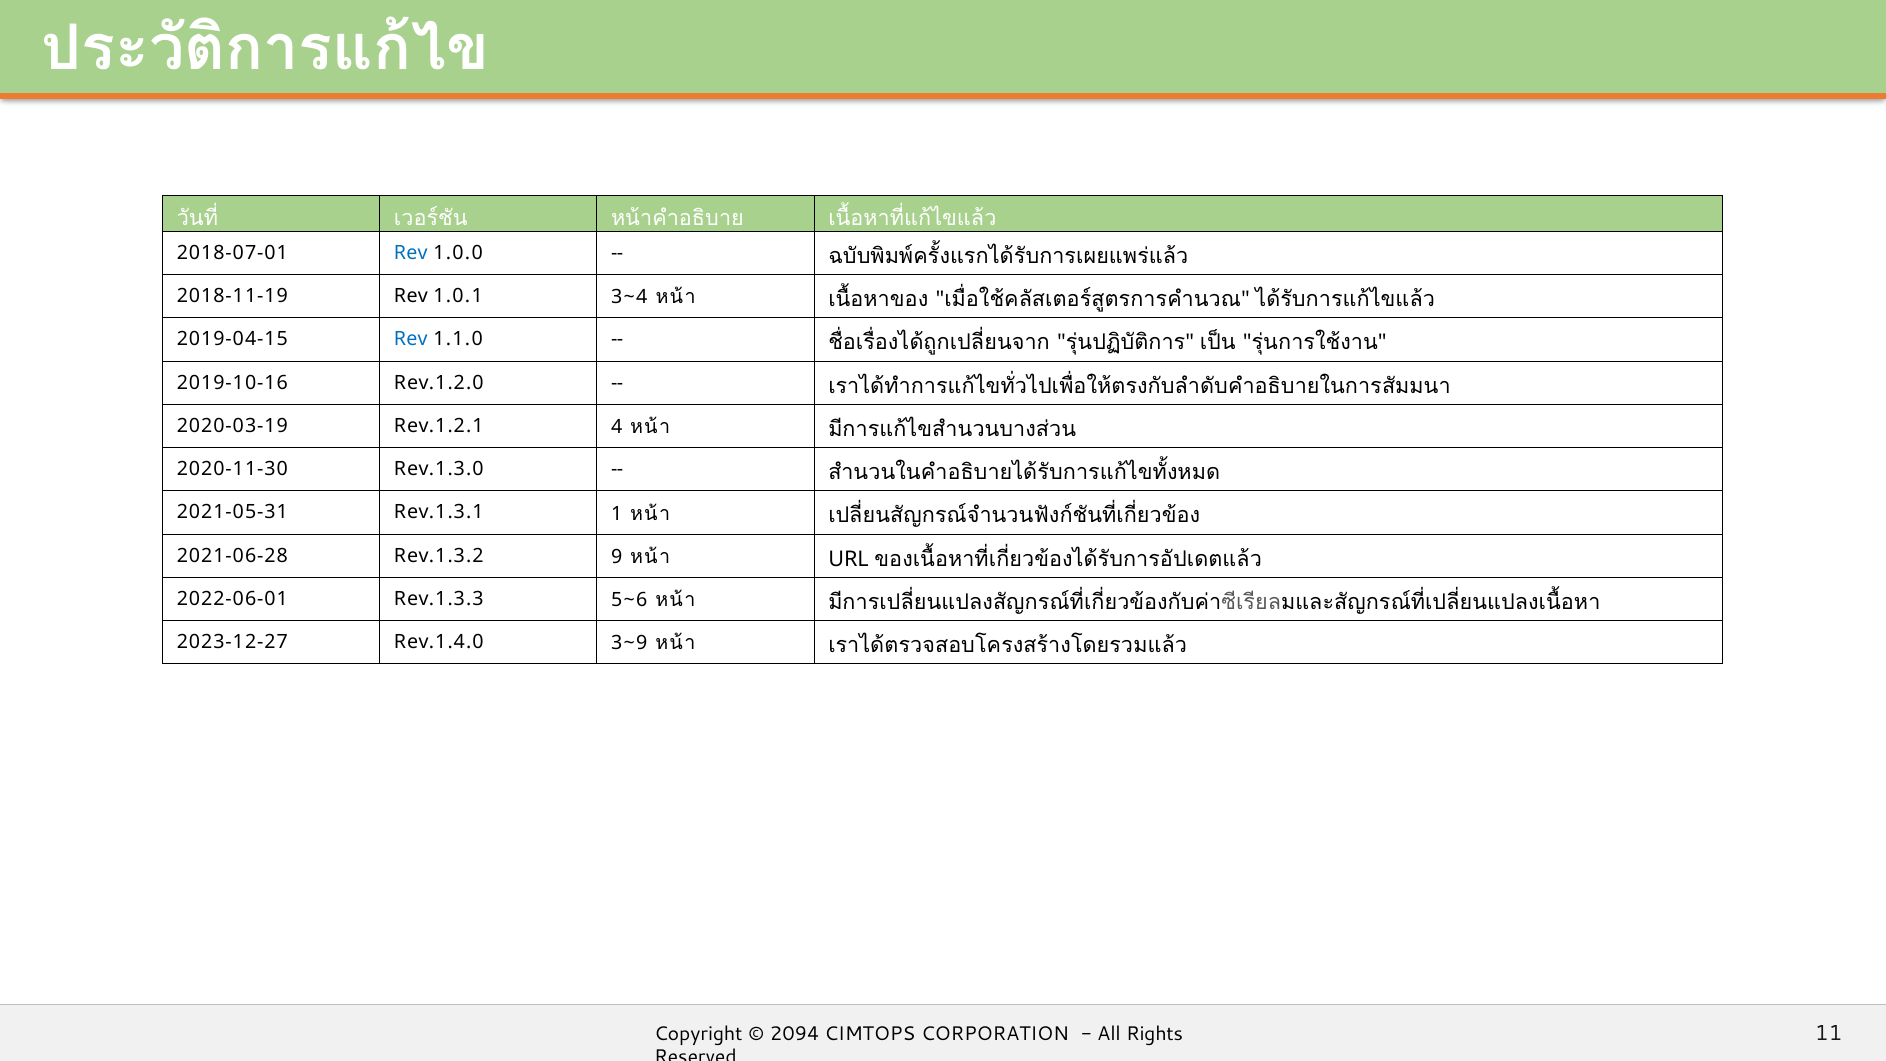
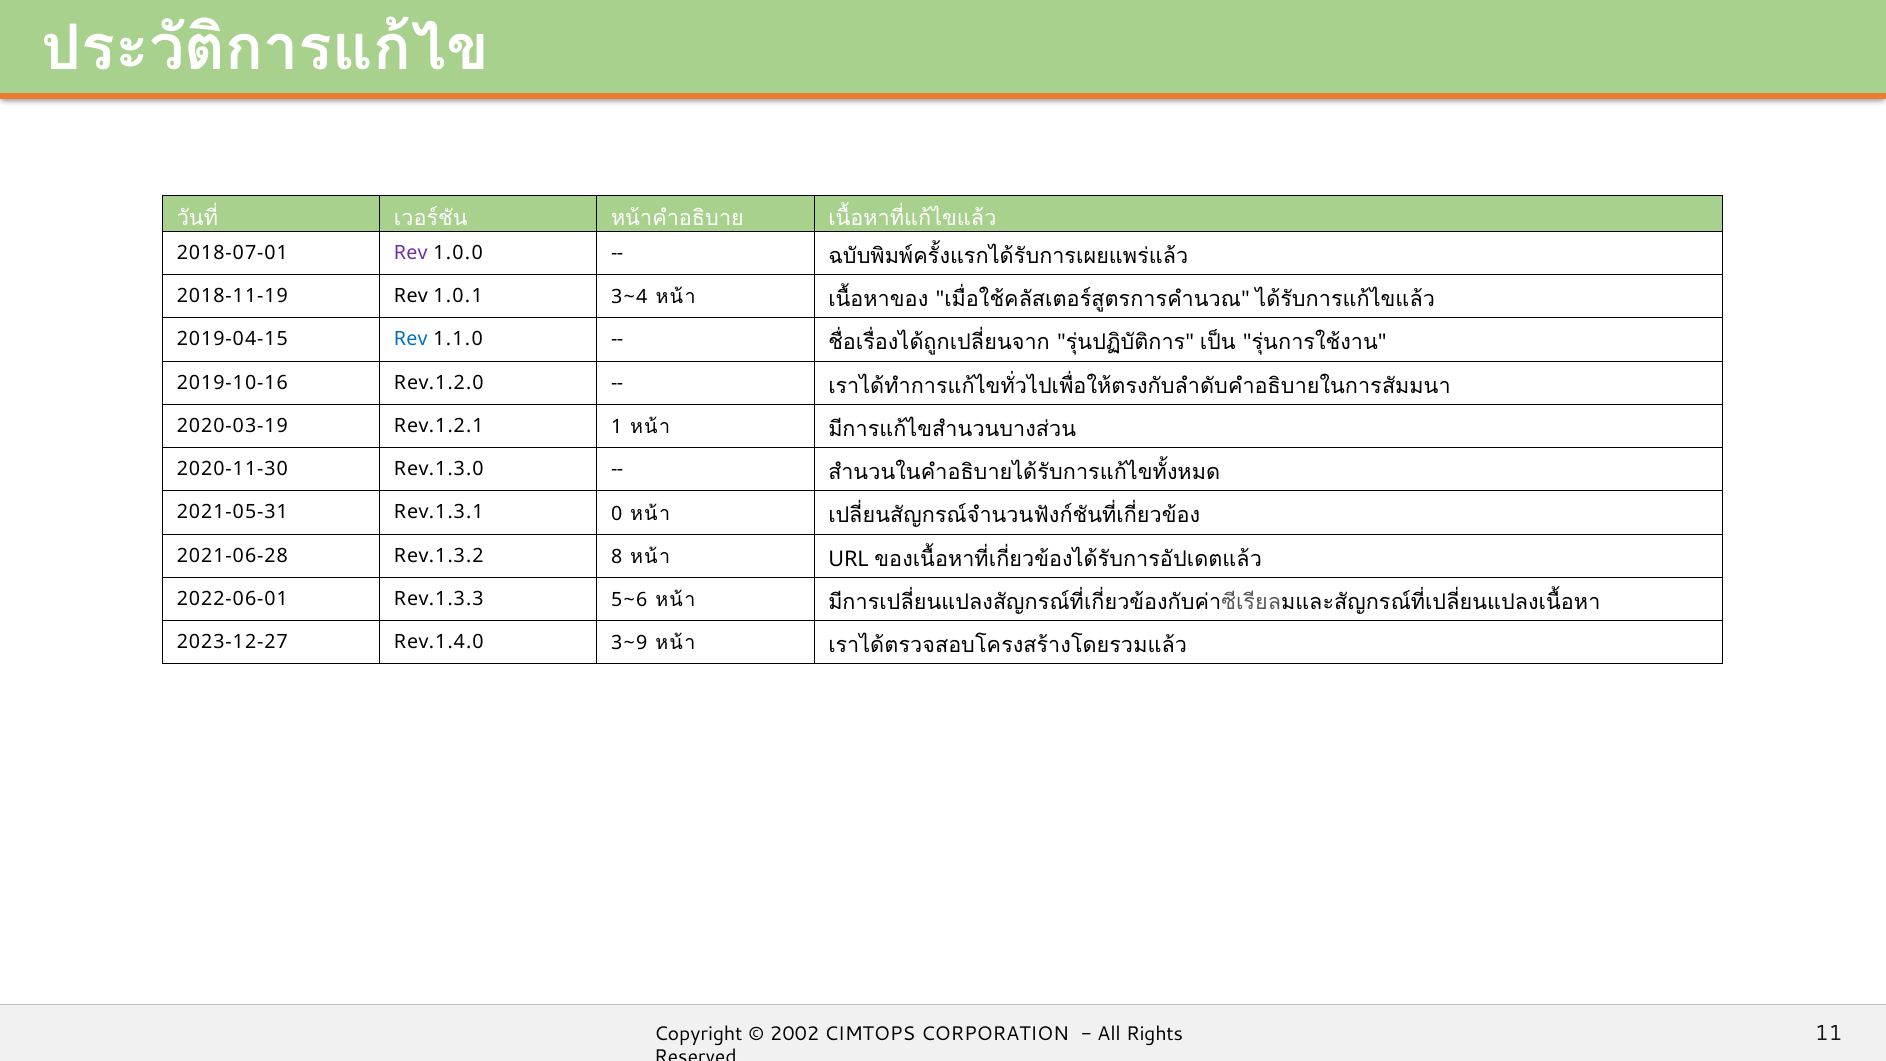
Rev at (411, 253) colour: blue -> purple
4: 4 -> 1
1: 1 -> 0
9: 9 -> 8
2094: 2094 -> 2002
